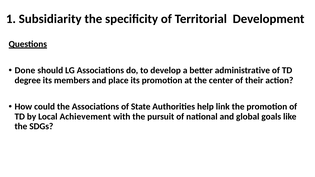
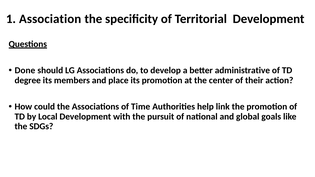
Subsidiarity: Subsidiarity -> Association
State: State -> Time
Local Achievement: Achievement -> Development
